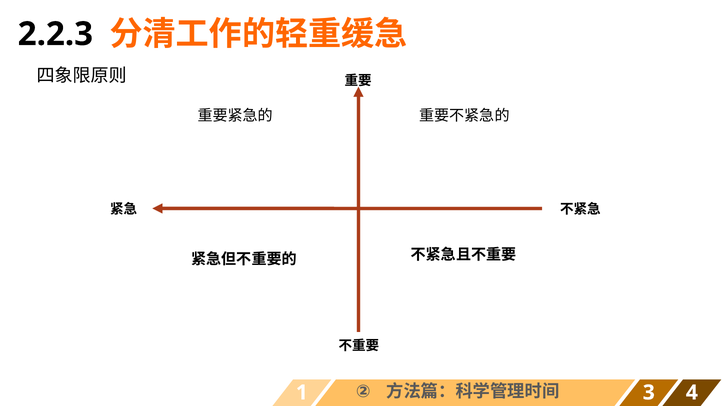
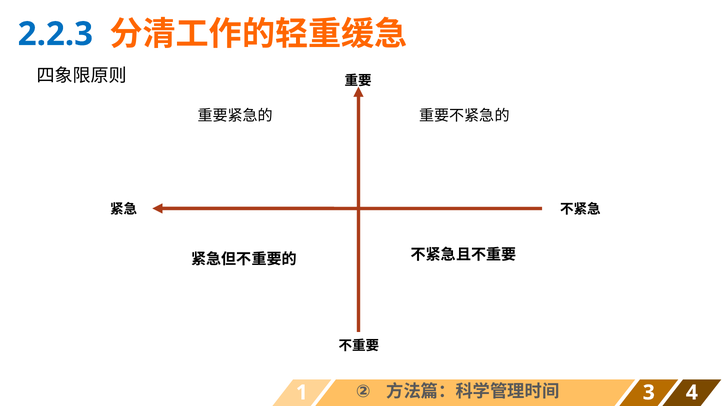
2.2.3 colour: black -> blue
